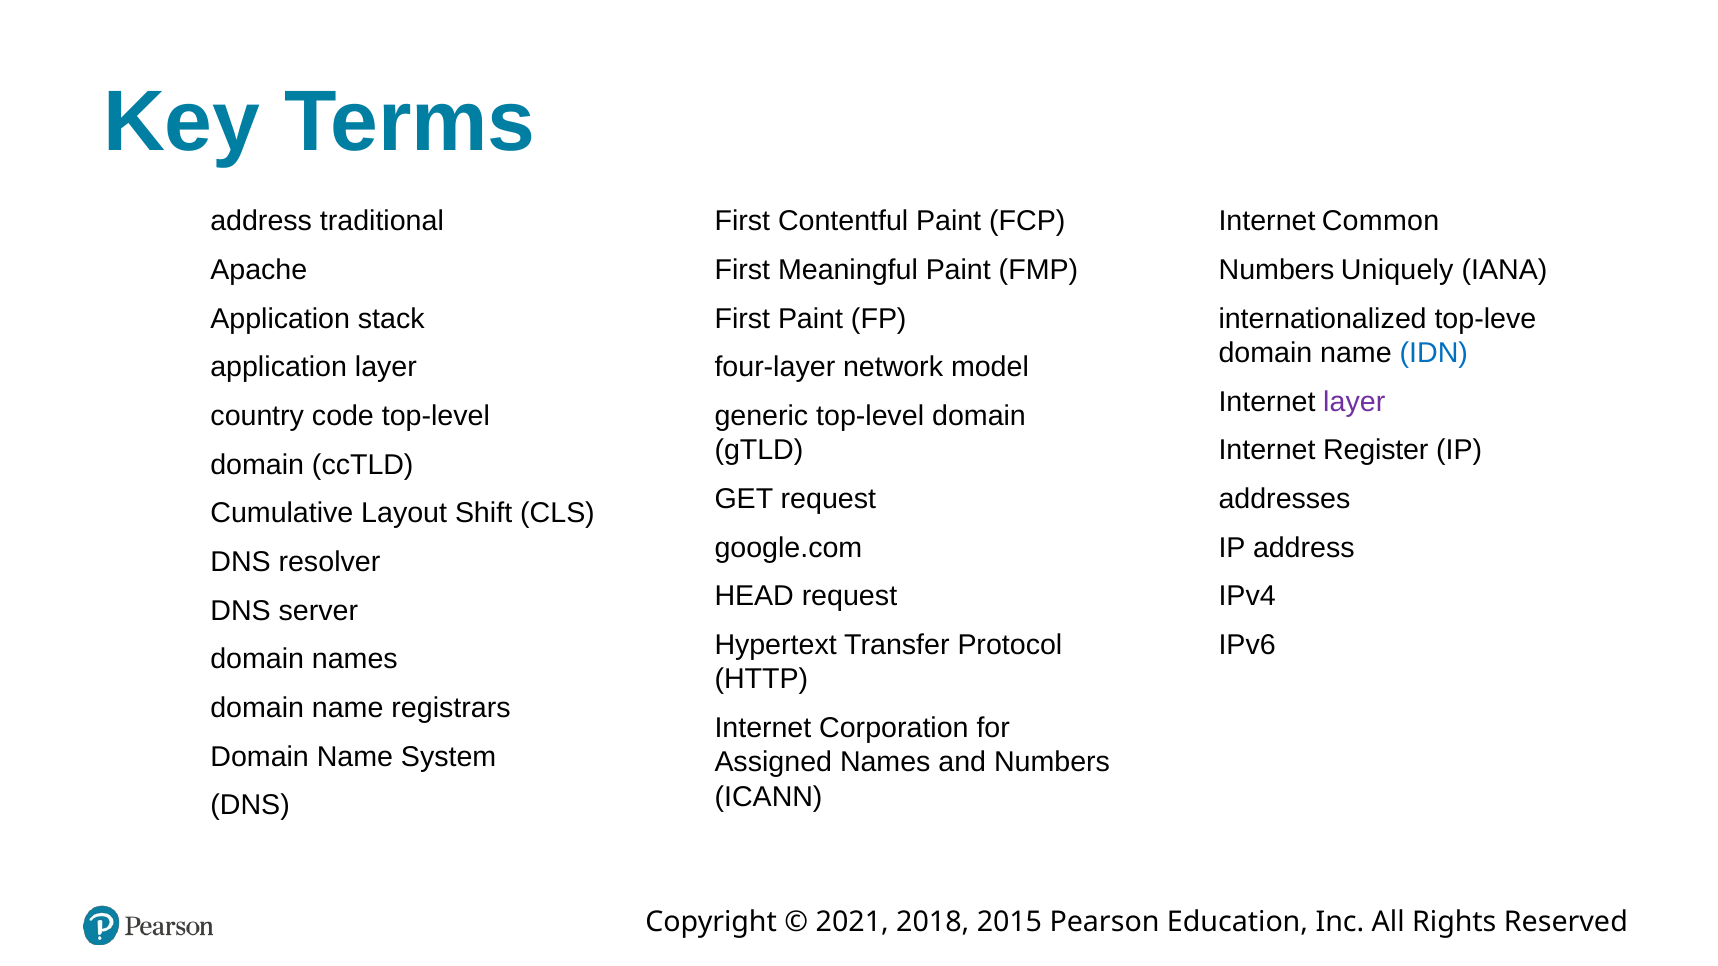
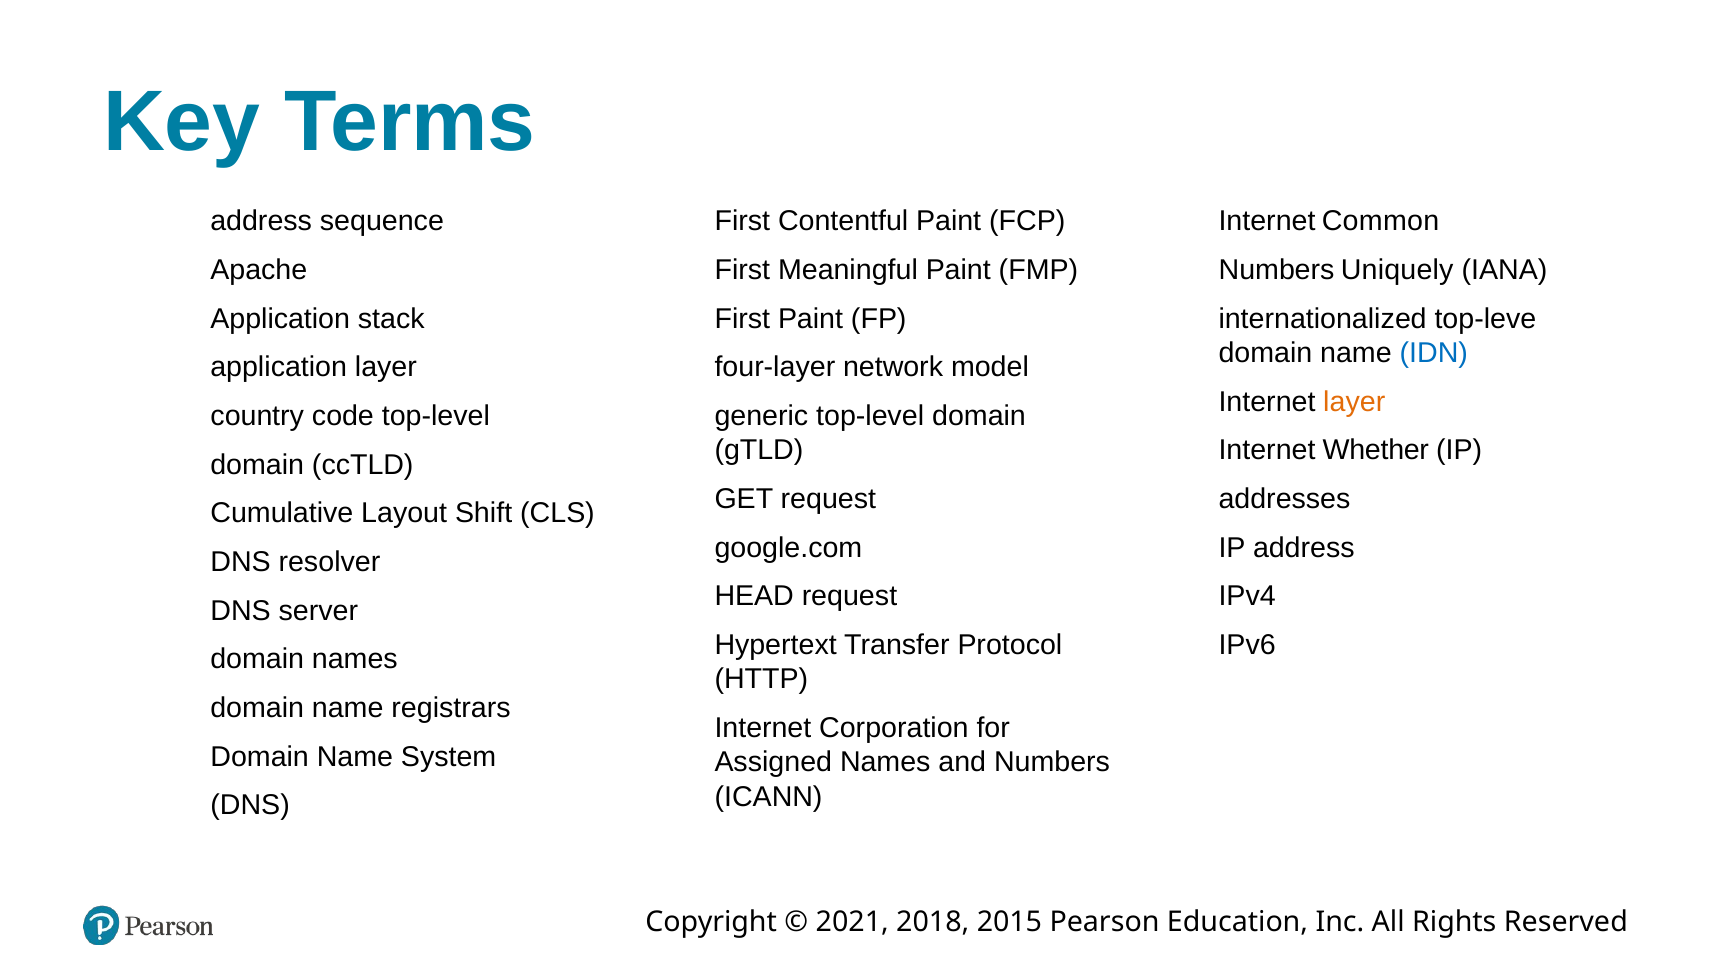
traditional: traditional -> sequence
layer at (1354, 402) colour: purple -> orange
Register: Register -> Whether
